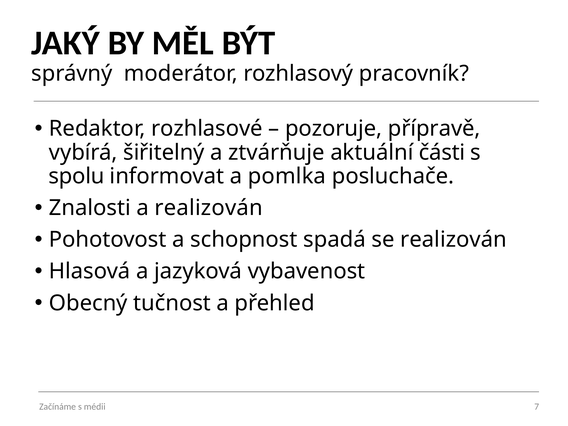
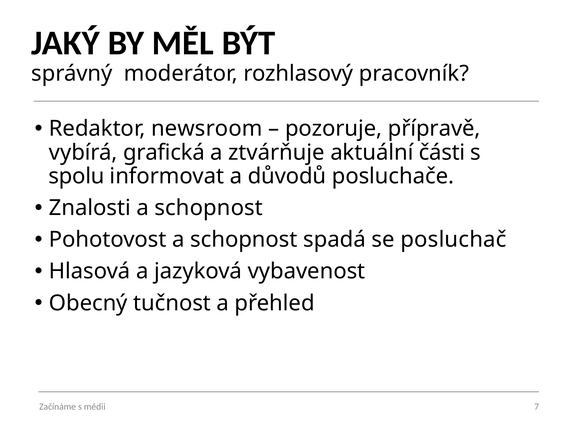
rozhlasové: rozhlasové -> newsroom
šiřitelný: šiřitelný -> grafická
pomlka: pomlka -> důvodů
Znalosti a realizován: realizován -> schopnost
se realizován: realizován -> posluchač
